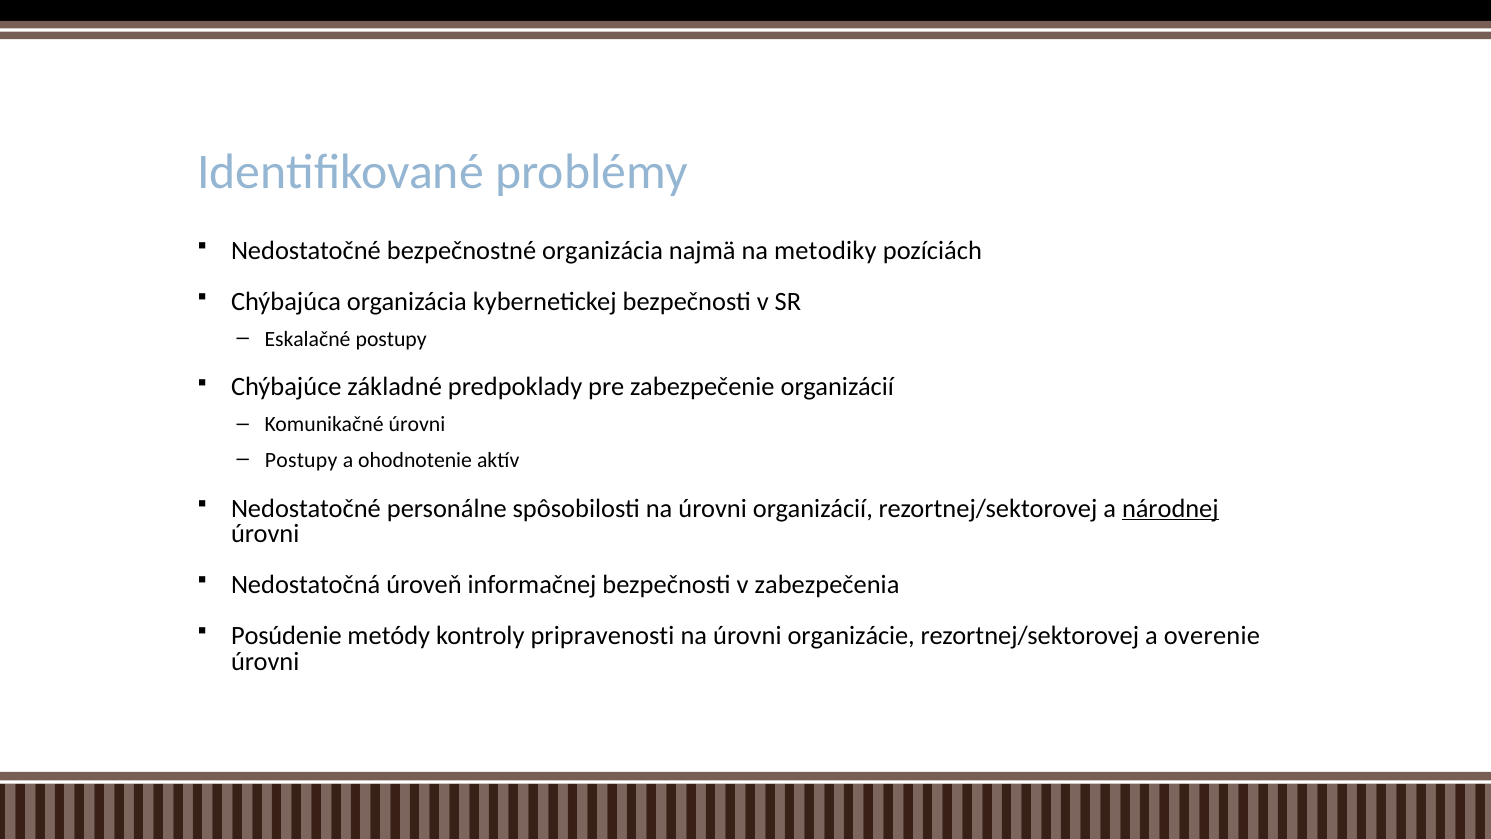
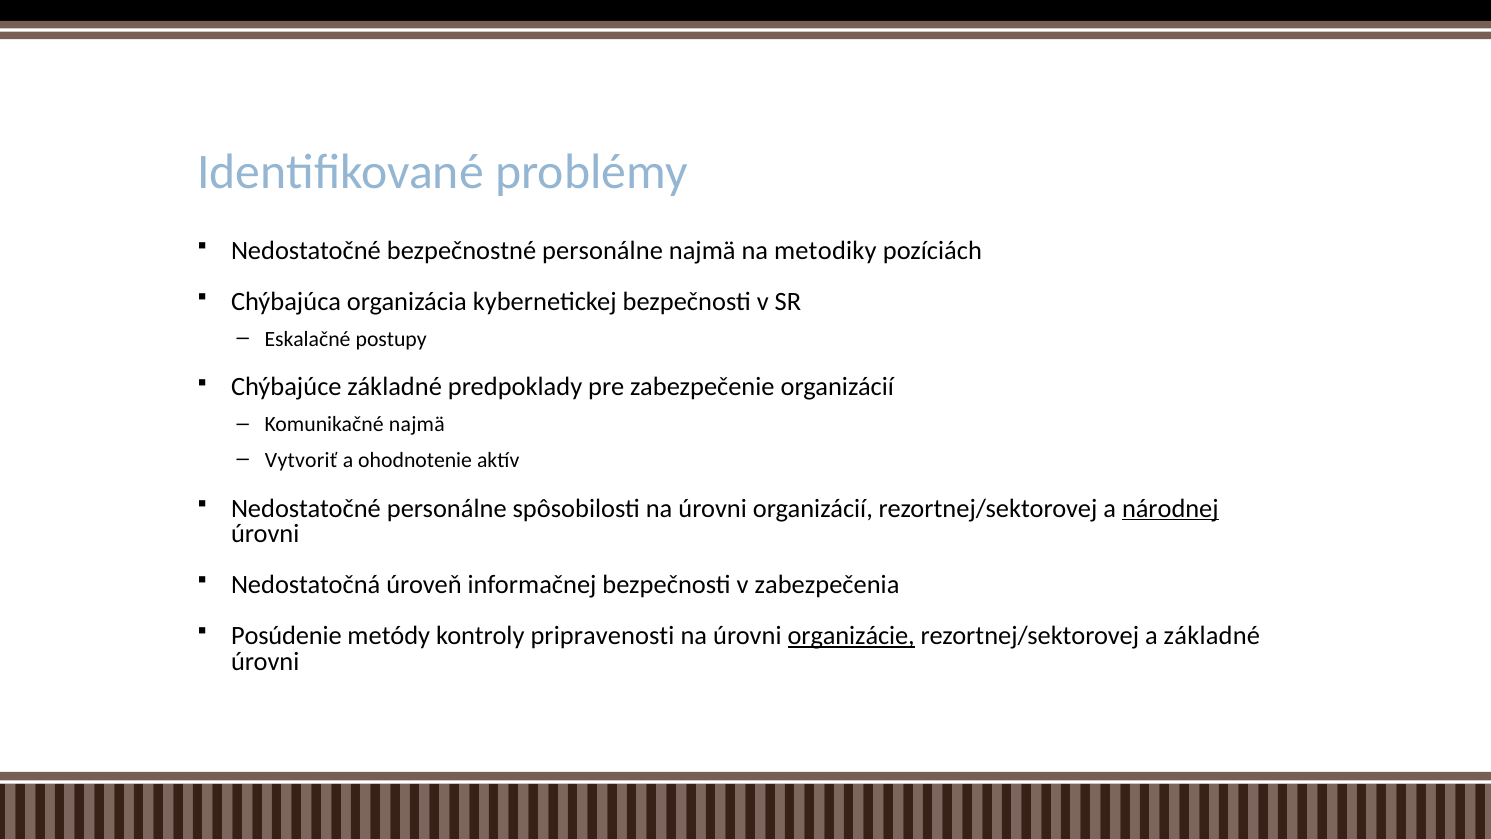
bezpečnostné organizácia: organizácia -> personálne
Komunikačné úrovni: úrovni -> najmä
Postupy at (301, 460): Postupy -> Vytvoriť
organizácie underline: none -> present
a overenie: overenie -> základné
